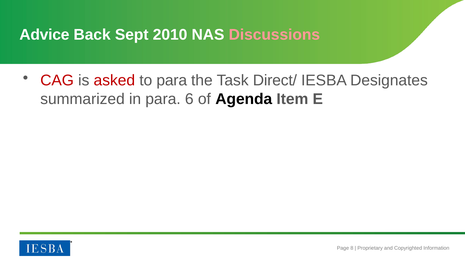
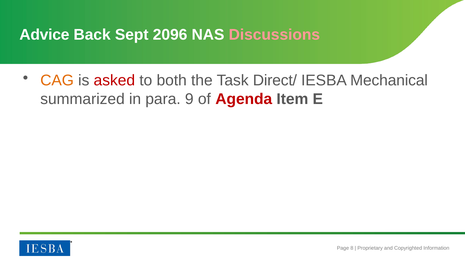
2010: 2010 -> 2096
CAG colour: red -> orange
to para: para -> both
Designates: Designates -> Mechanical
6: 6 -> 9
Agenda colour: black -> red
